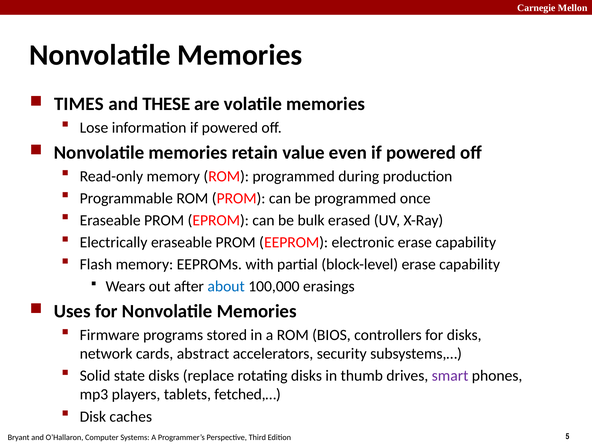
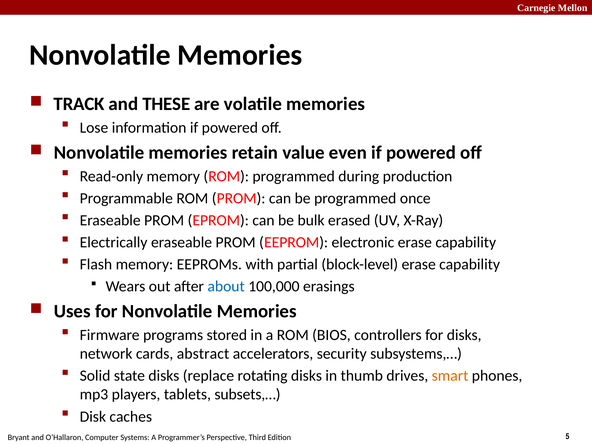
TIMES: TIMES -> TRACK
smart colour: purple -> orange
fetched,…: fetched,… -> subsets,…
